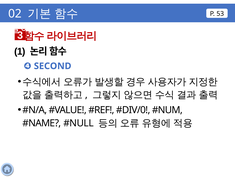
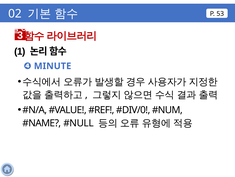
SECOND: SECOND -> MINUTE
